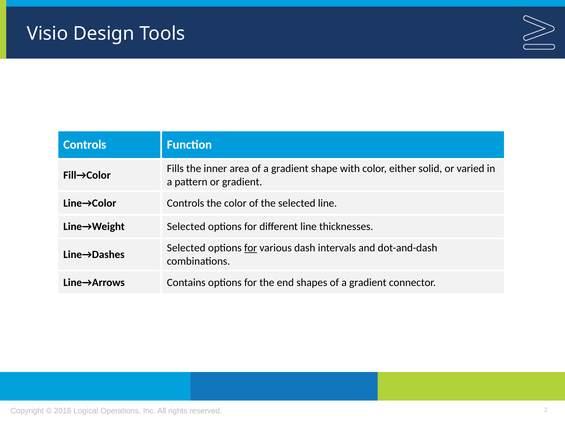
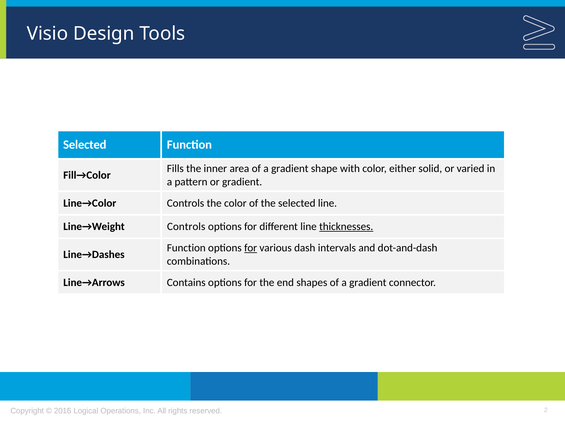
Controls at (85, 145): Controls -> Selected
Line→Weight Selected: Selected -> Controls
thicknesses underline: none -> present
Selected at (186, 248): Selected -> Function
